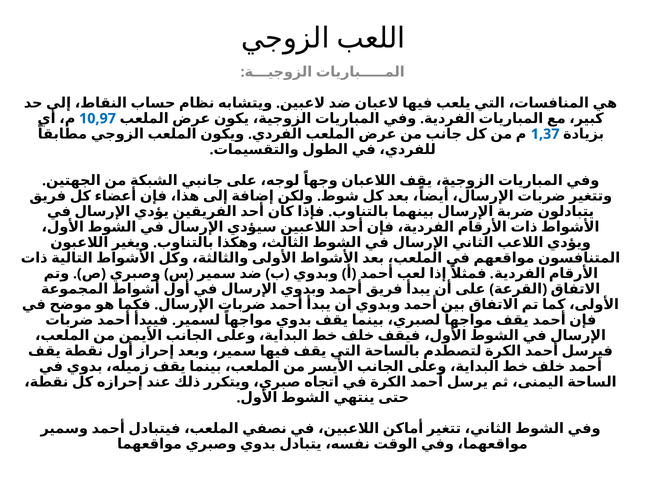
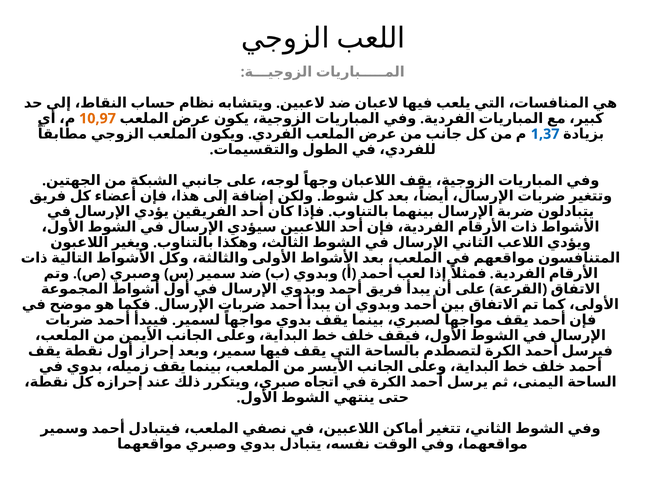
10,97 colour: blue -> orange
